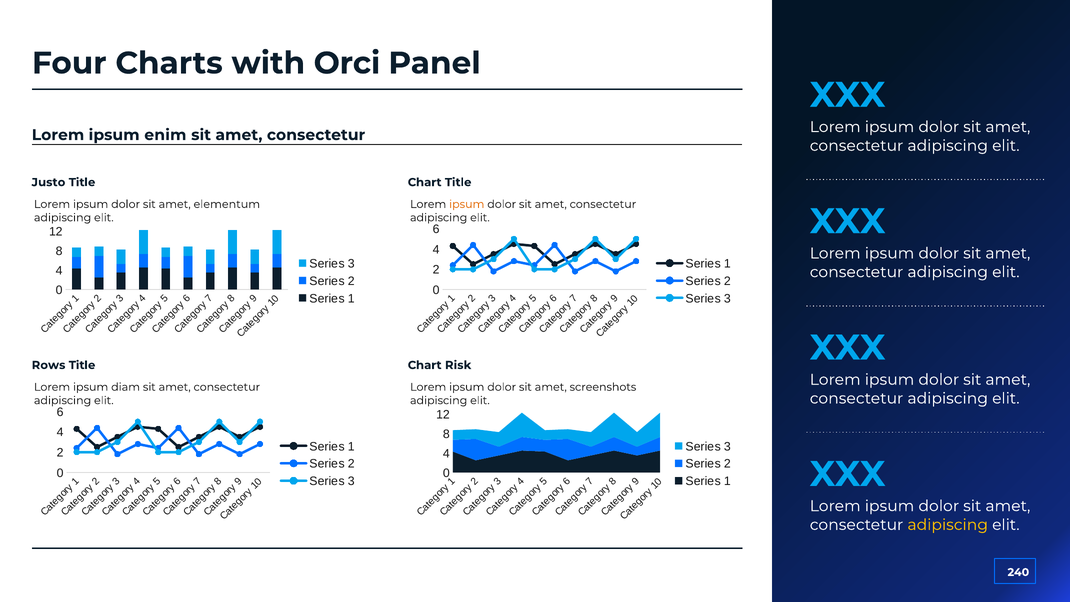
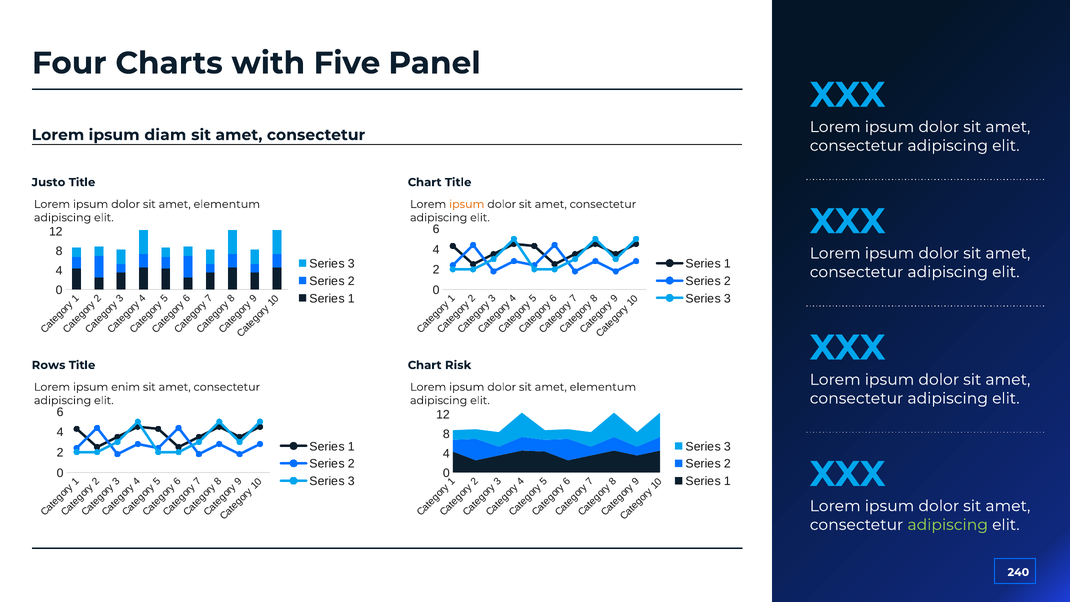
Orci: Orci -> Five
enim: enim -> diam
diam: diam -> enim
screenshots at (603, 387): screenshots -> elementum
adipiscing at (948, 525) colour: yellow -> light green
